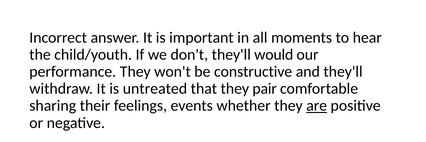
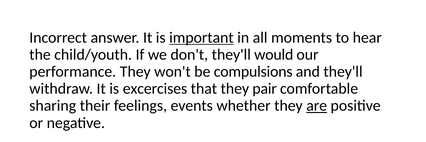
important underline: none -> present
constructive: constructive -> compulsions
untreated: untreated -> excercises
